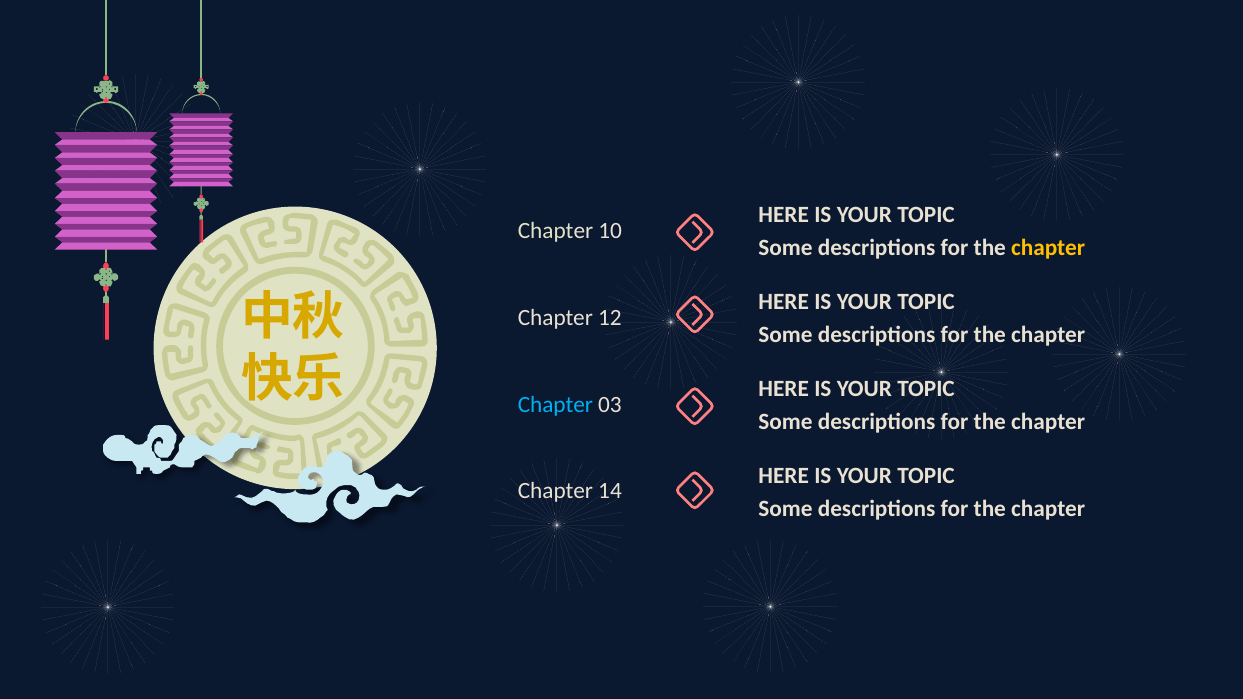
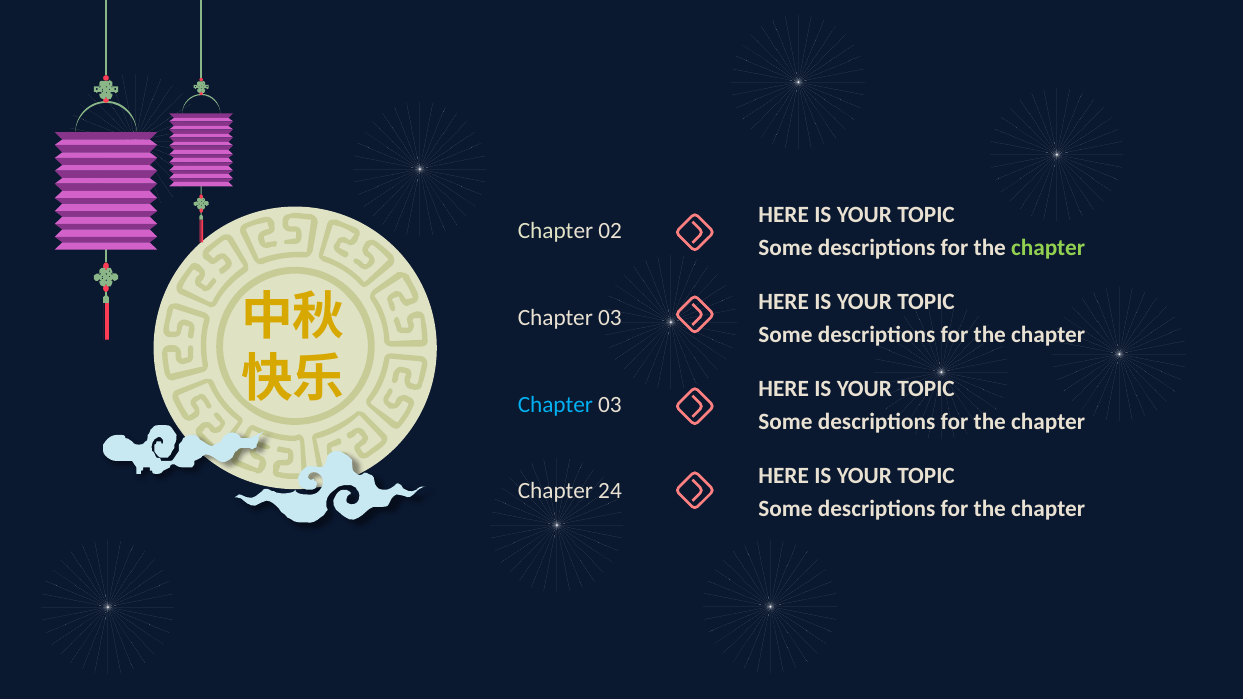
10: 10 -> 02
chapter at (1048, 248) colour: yellow -> light green
12 at (610, 317): 12 -> 03
14: 14 -> 24
